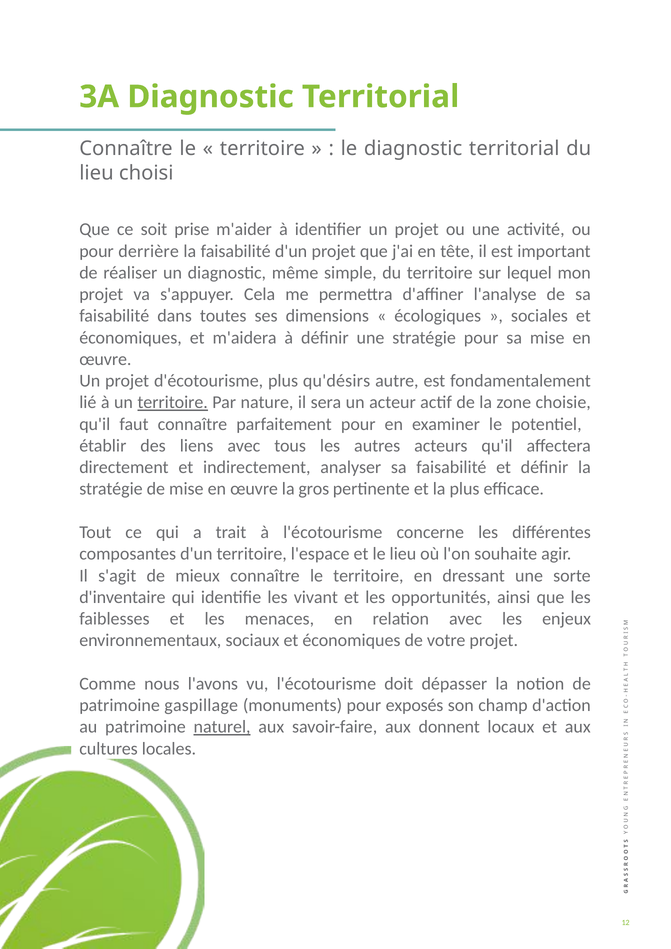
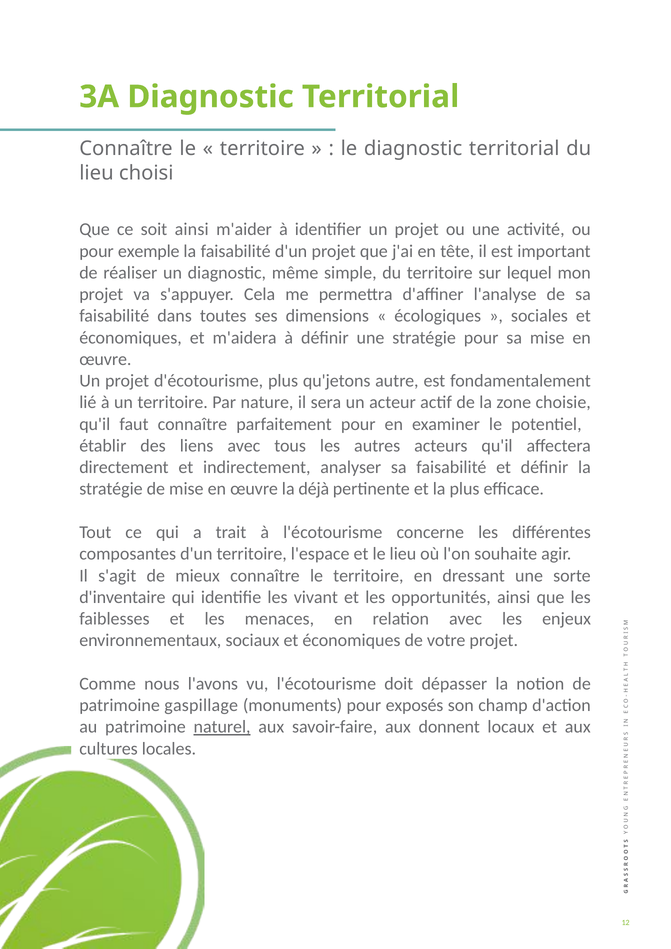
soit prise: prise -> ainsi
derrière: derrière -> exemple
qu'désirs: qu'désirs -> qu'jetons
territoire at (173, 403) underline: present -> none
gros: gros -> déjà
